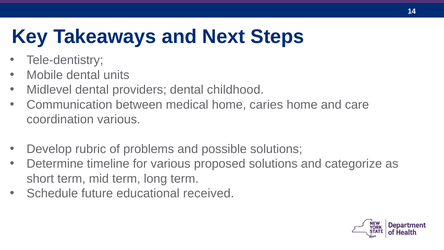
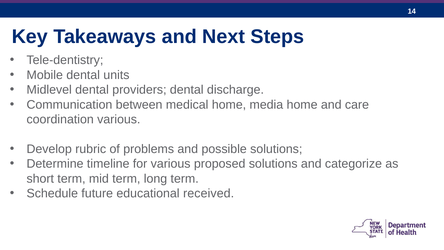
childhood: childhood -> discharge
caries: caries -> media
